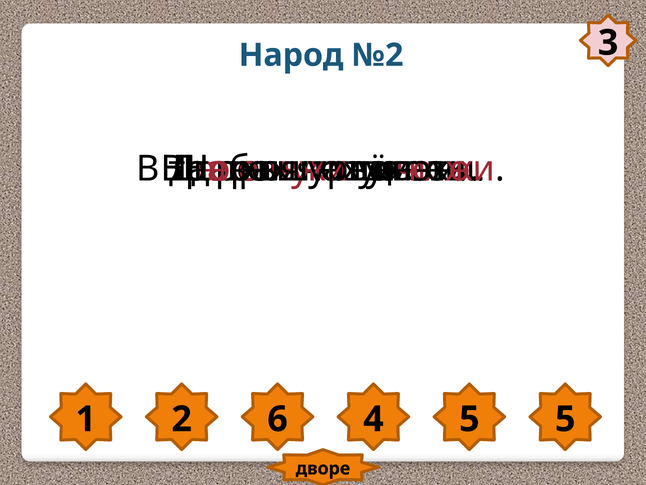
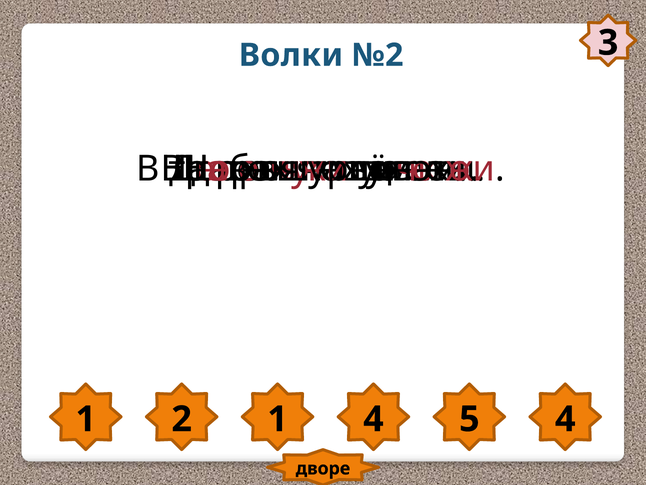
Народ: Народ -> Волки
2 6: 6 -> 1
5 5: 5 -> 4
